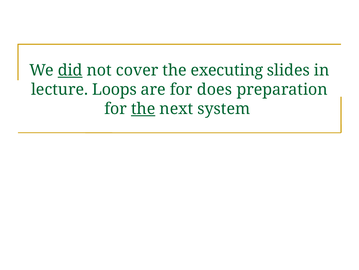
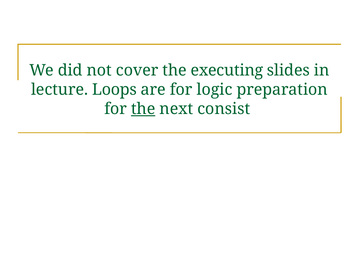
did underline: present -> none
does: does -> logic
system: system -> consist
